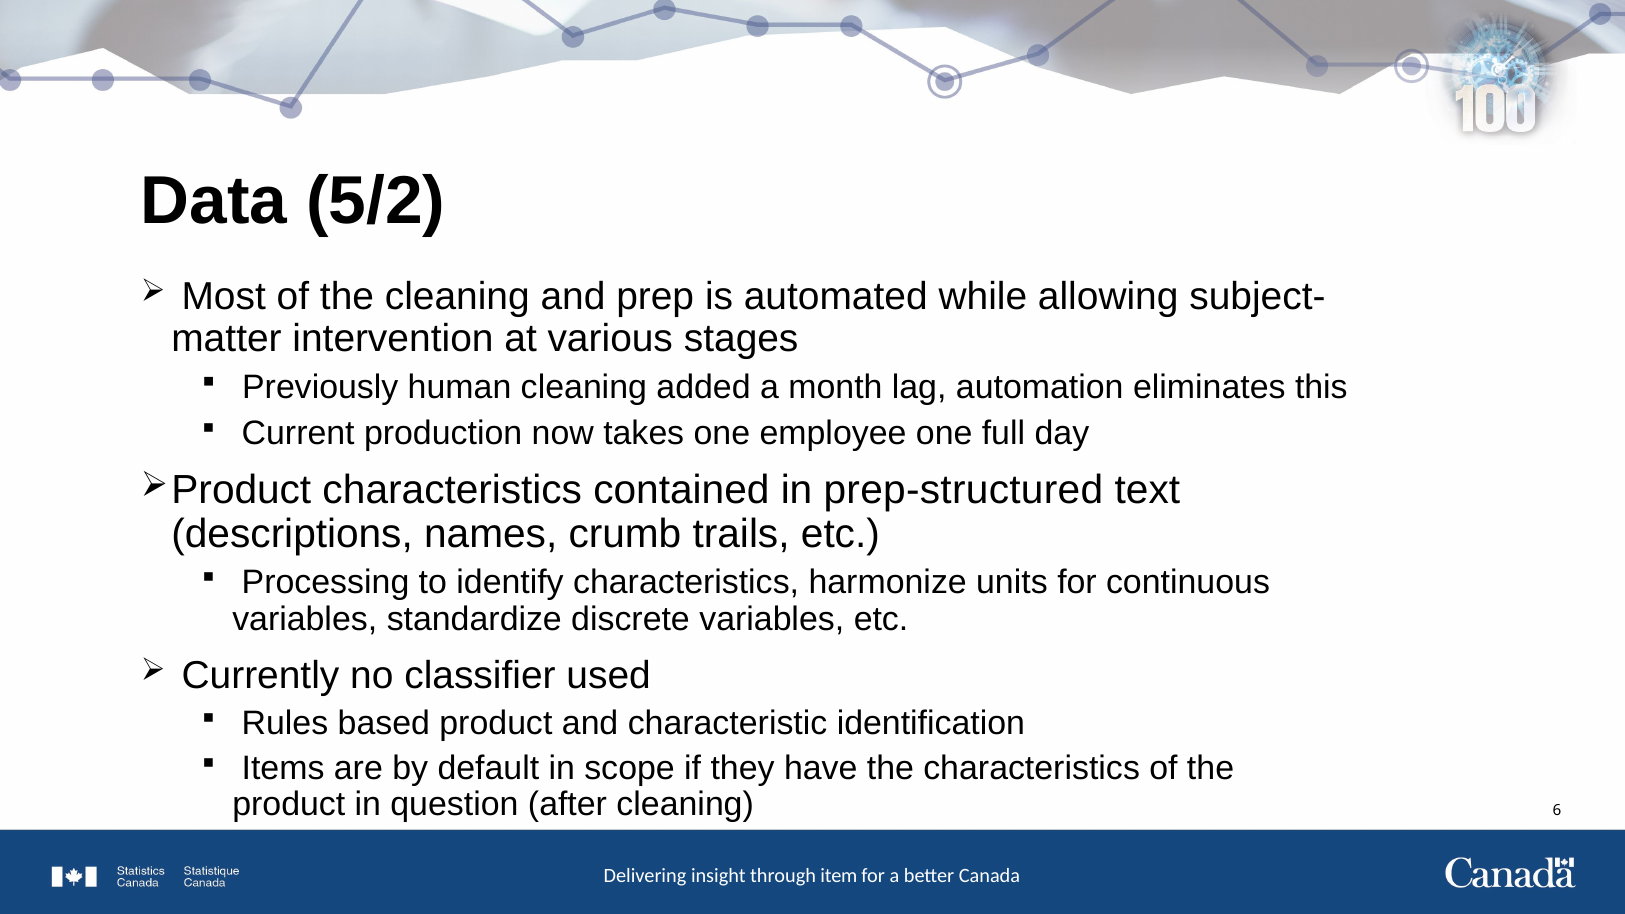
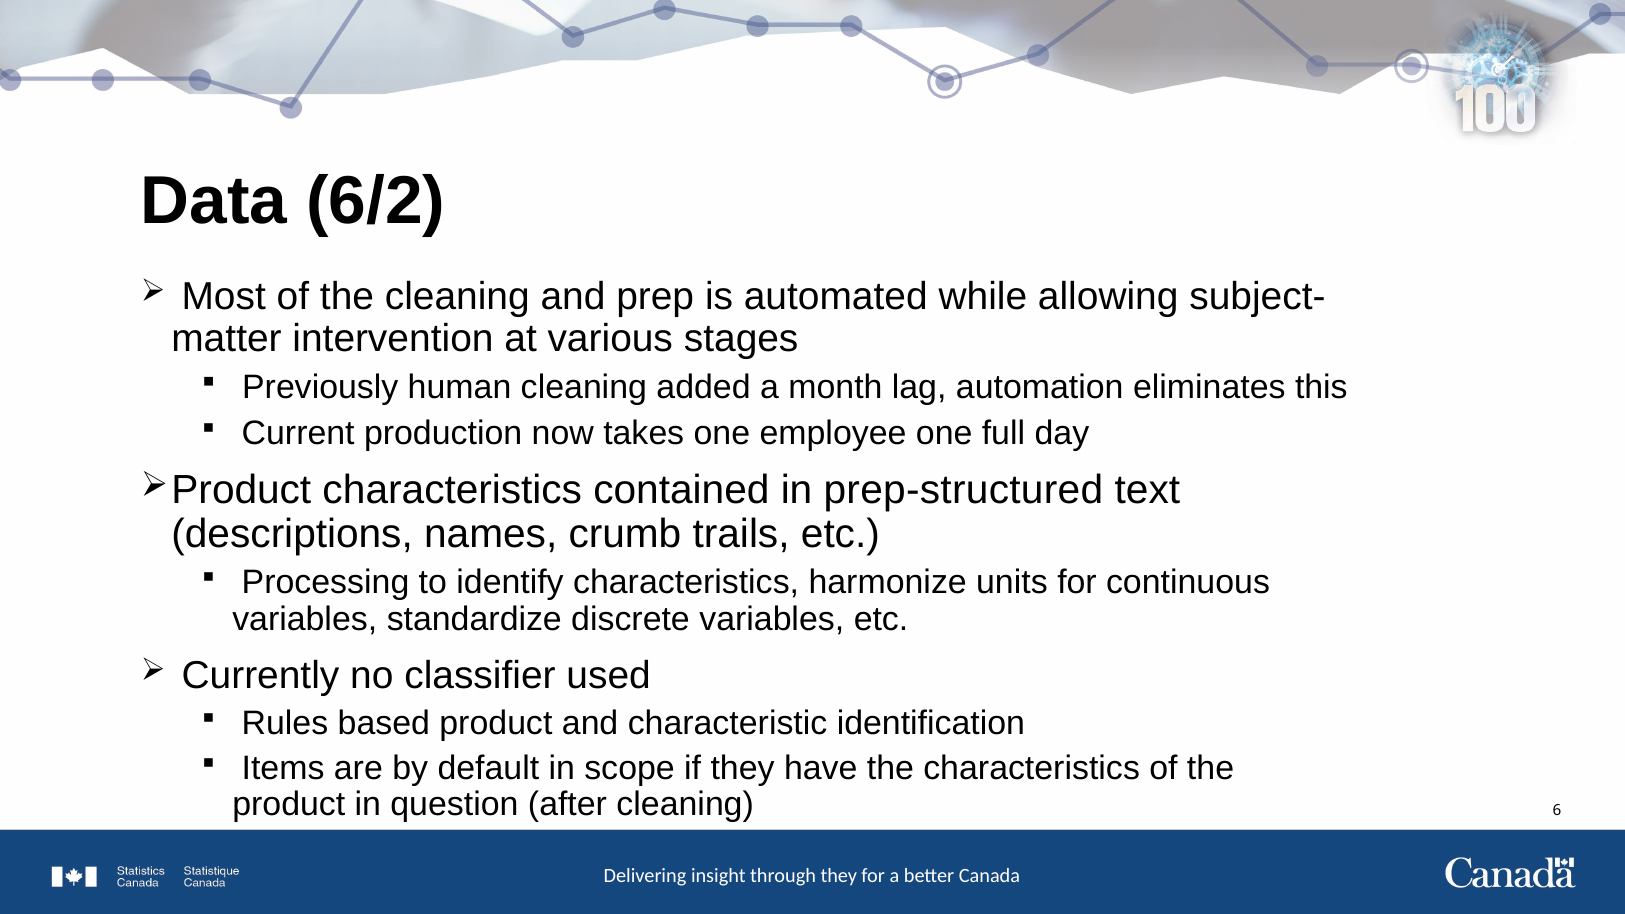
5/2: 5/2 -> 6/2
item at (839, 876): item -> they
